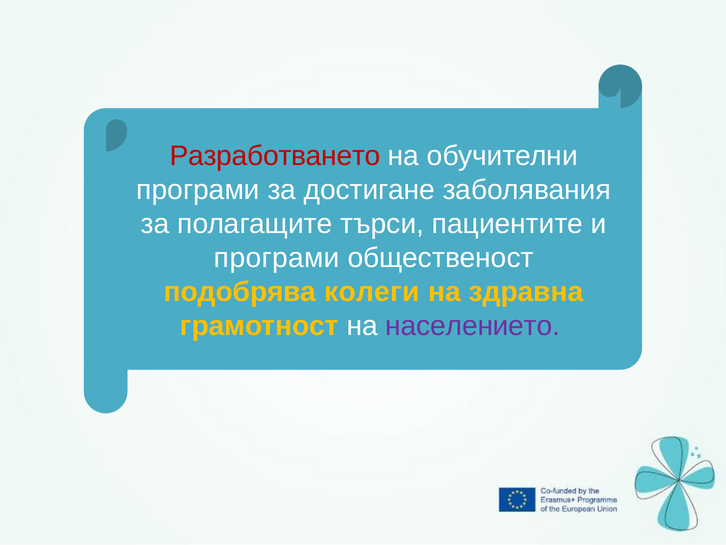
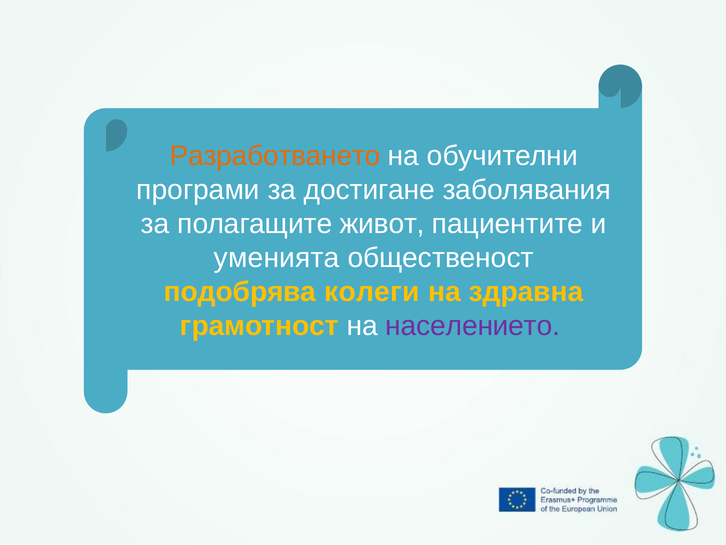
Разработването colour: red -> orange
търси: търси -> живот
програми at (277, 258): програми -> уменията
